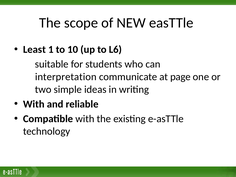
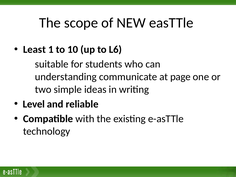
interpretation: interpretation -> understanding
With at (34, 104): With -> Level
